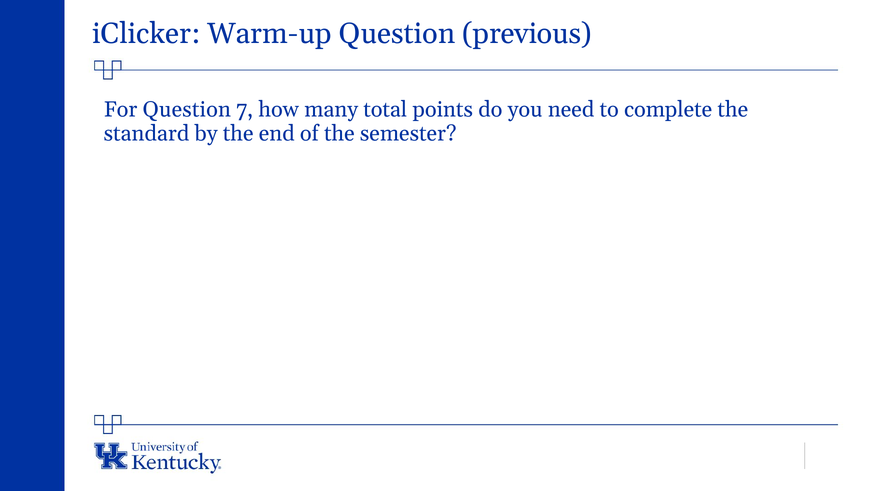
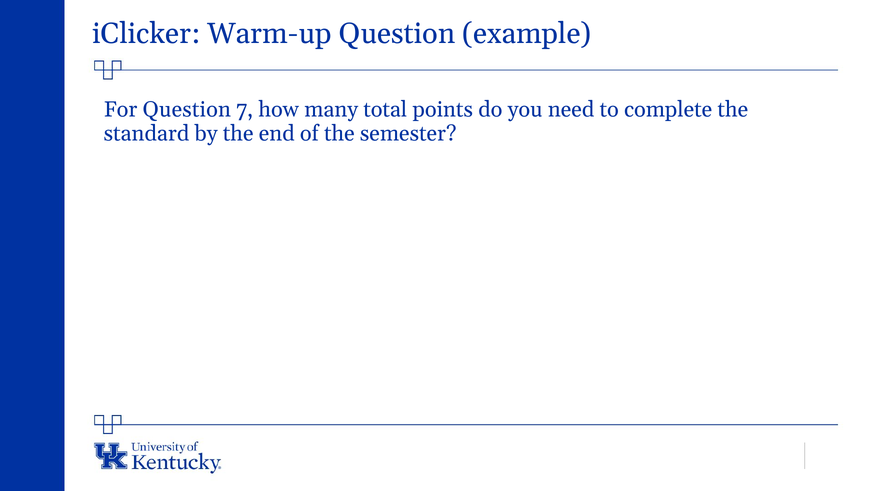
previous: previous -> example
